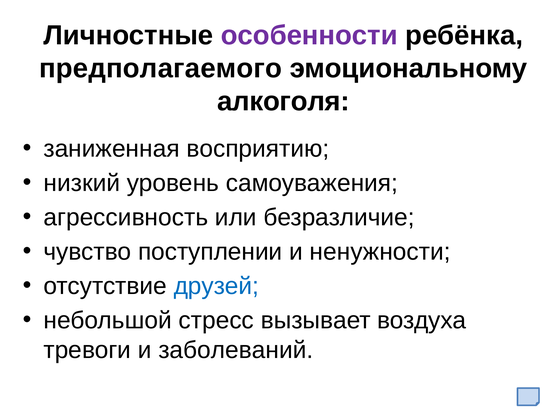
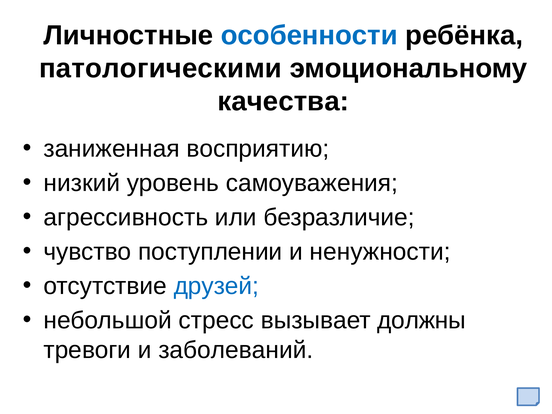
особенности colour: purple -> blue
предполагаемого: предполагаемого -> патологическими
алкоголя: алкоголя -> качества
воздуха: воздуха -> должны
